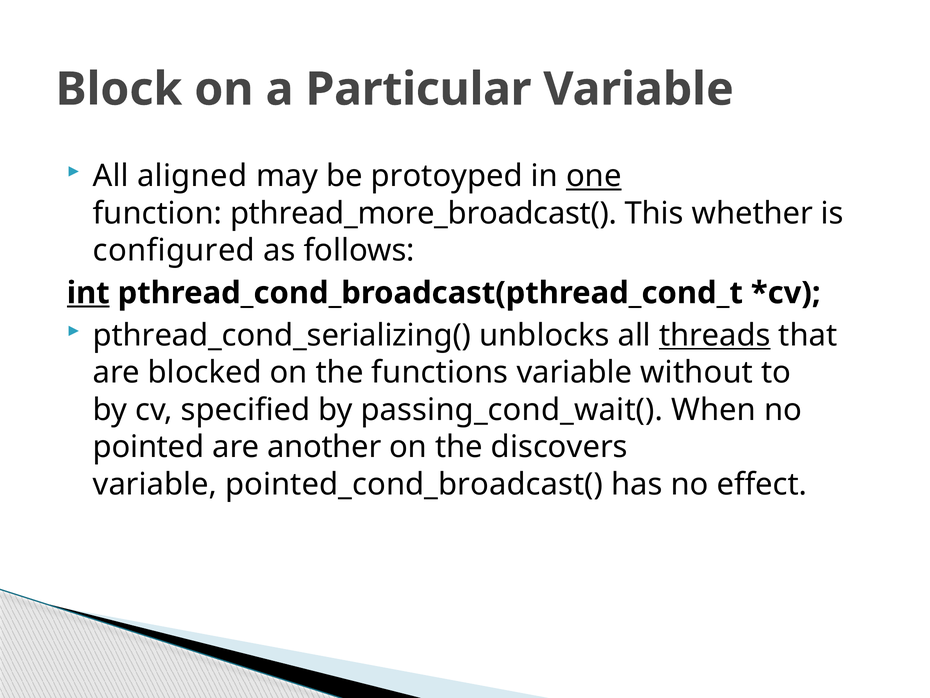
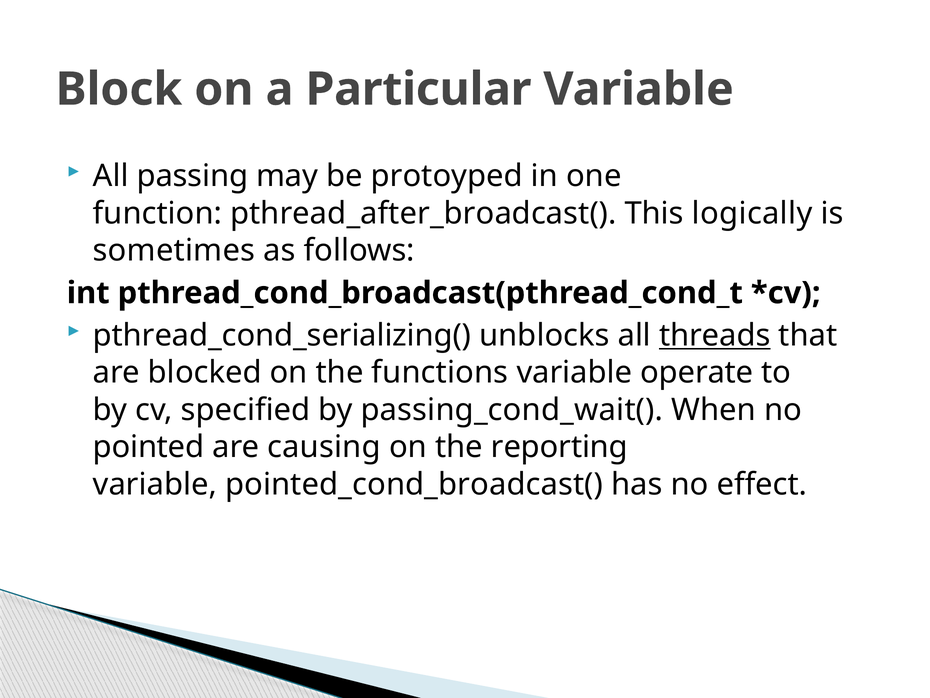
aligned: aligned -> passing
one underline: present -> none
pthread_more_broadcast(: pthread_more_broadcast( -> pthread_after_broadcast(
whether: whether -> logically
configured: configured -> sometimes
int underline: present -> none
without: without -> operate
another: another -> causing
discovers: discovers -> reporting
